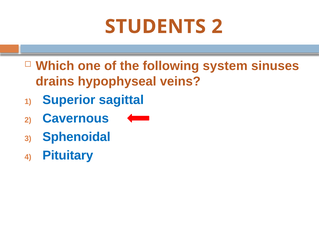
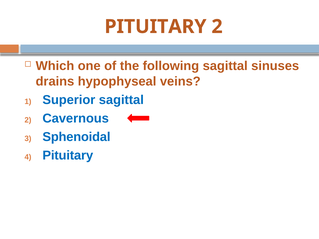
STUDENTS at (155, 27): STUDENTS -> PITUITARY
following system: system -> sagittal
